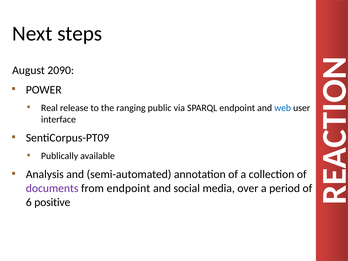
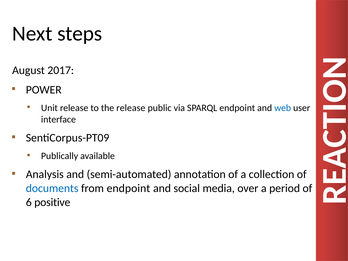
2090: 2090 -> 2017
Real: Real -> Unit
the ranging: ranging -> release
documents colour: purple -> blue
